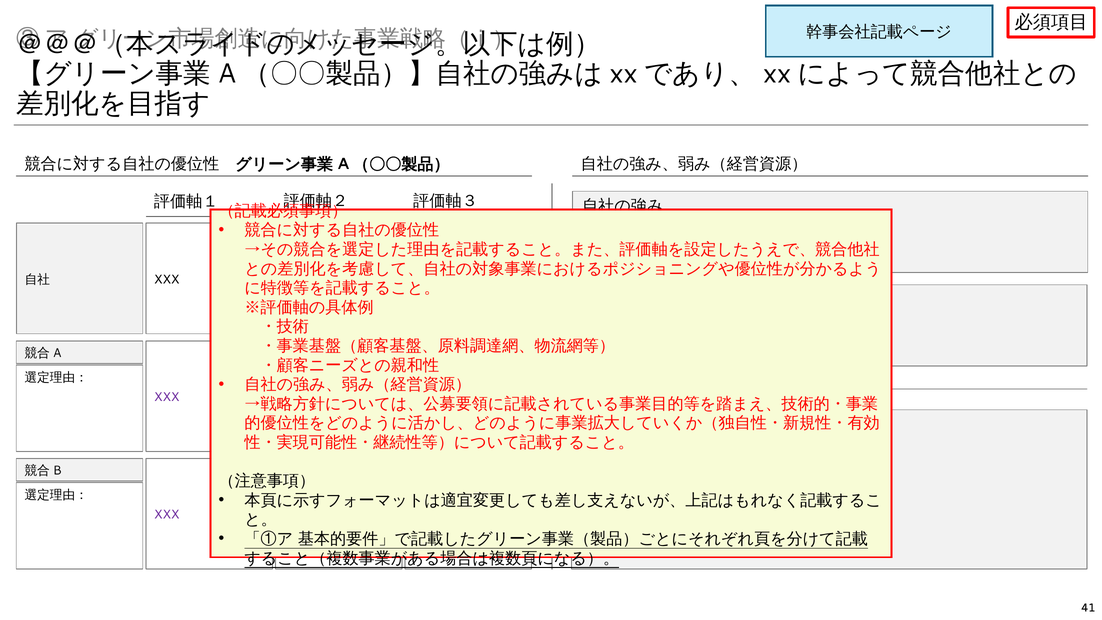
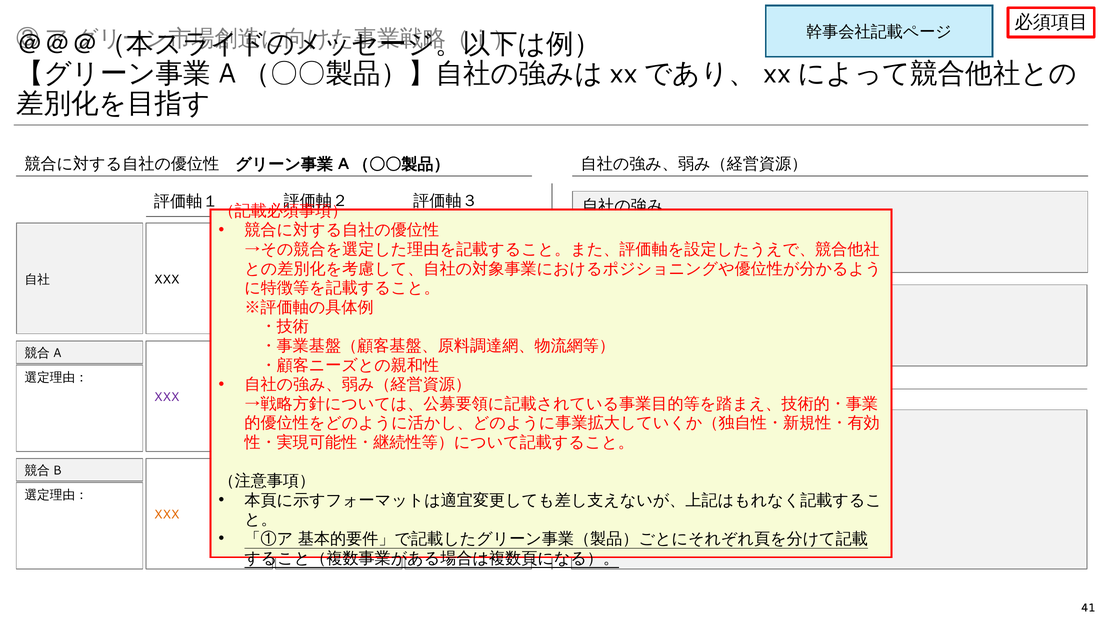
XXX at (167, 515) colour: purple -> orange
